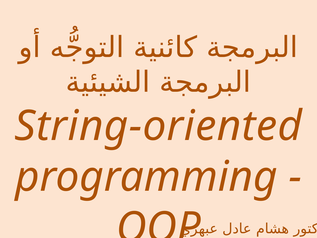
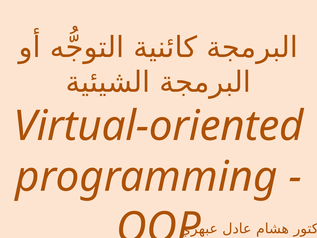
String-oriented: String-oriented -> Virtual-oriented
